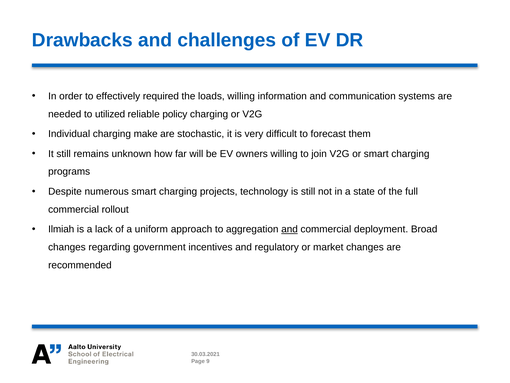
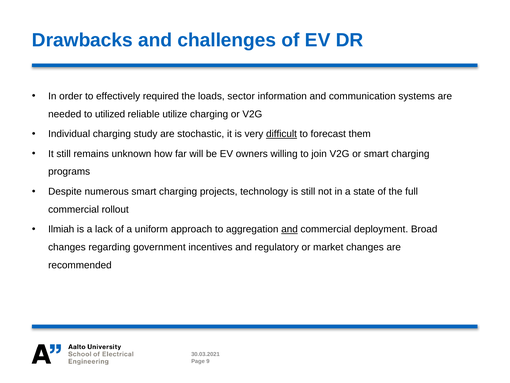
loads willing: willing -> sector
policy: policy -> utilize
make: make -> study
difficult underline: none -> present
